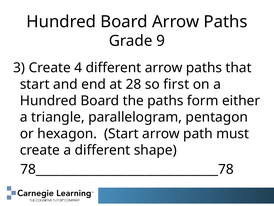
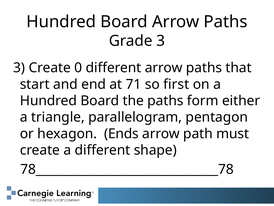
Grade 9: 9 -> 3
4: 4 -> 0
28: 28 -> 71
hexagon Start: Start -> Ends
